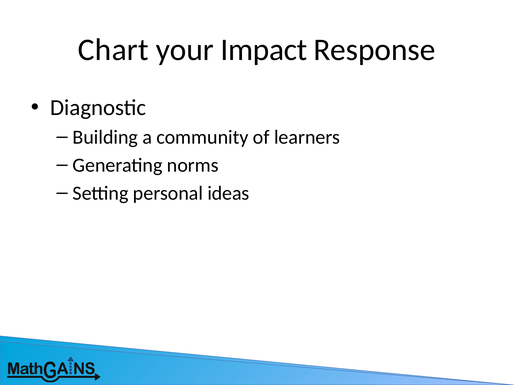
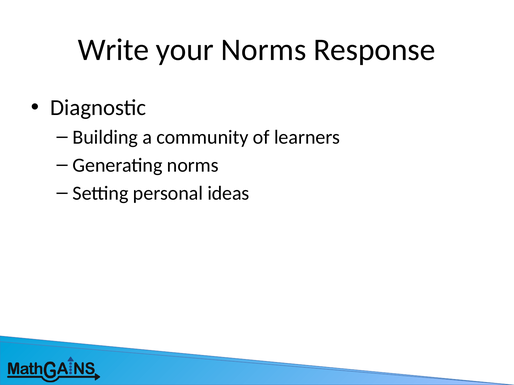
Chart: Chart -> Write
your Impact: Impact -> Norms
